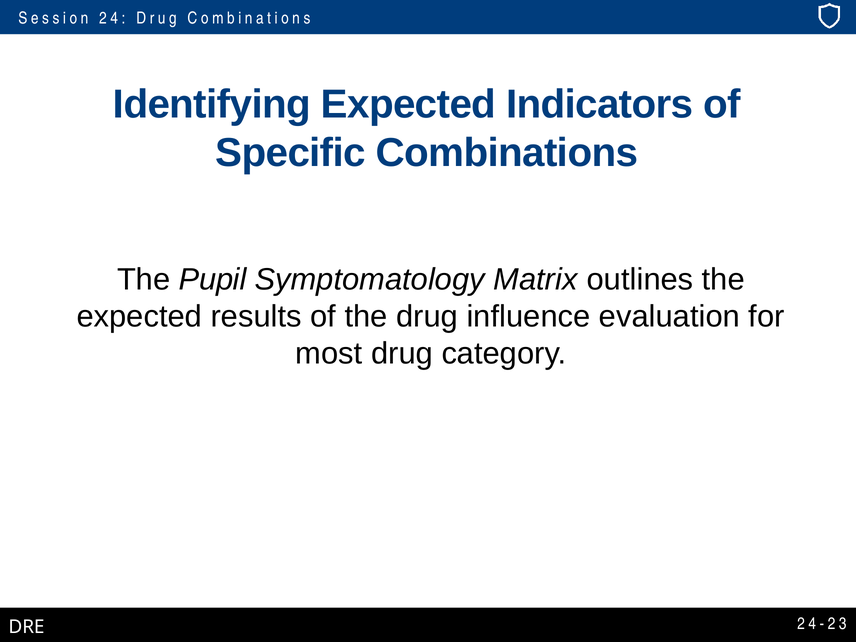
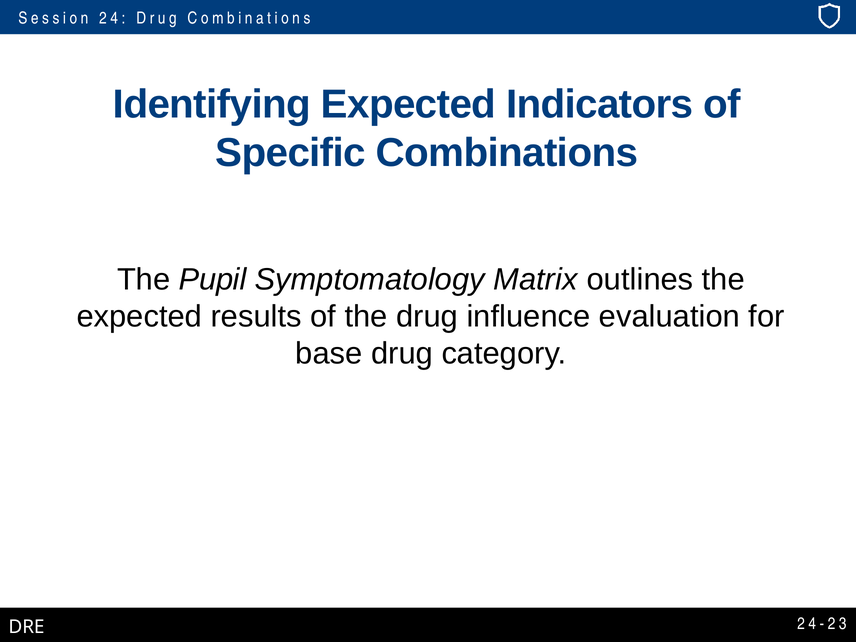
most: most -> base
